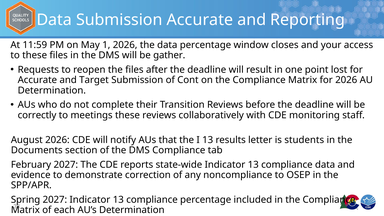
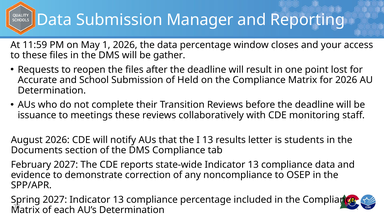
Submission Accurate: Accurate -> Manager
Target: Target -> School
Cont: Cont -> Held
correctly: correctly -> issuance
